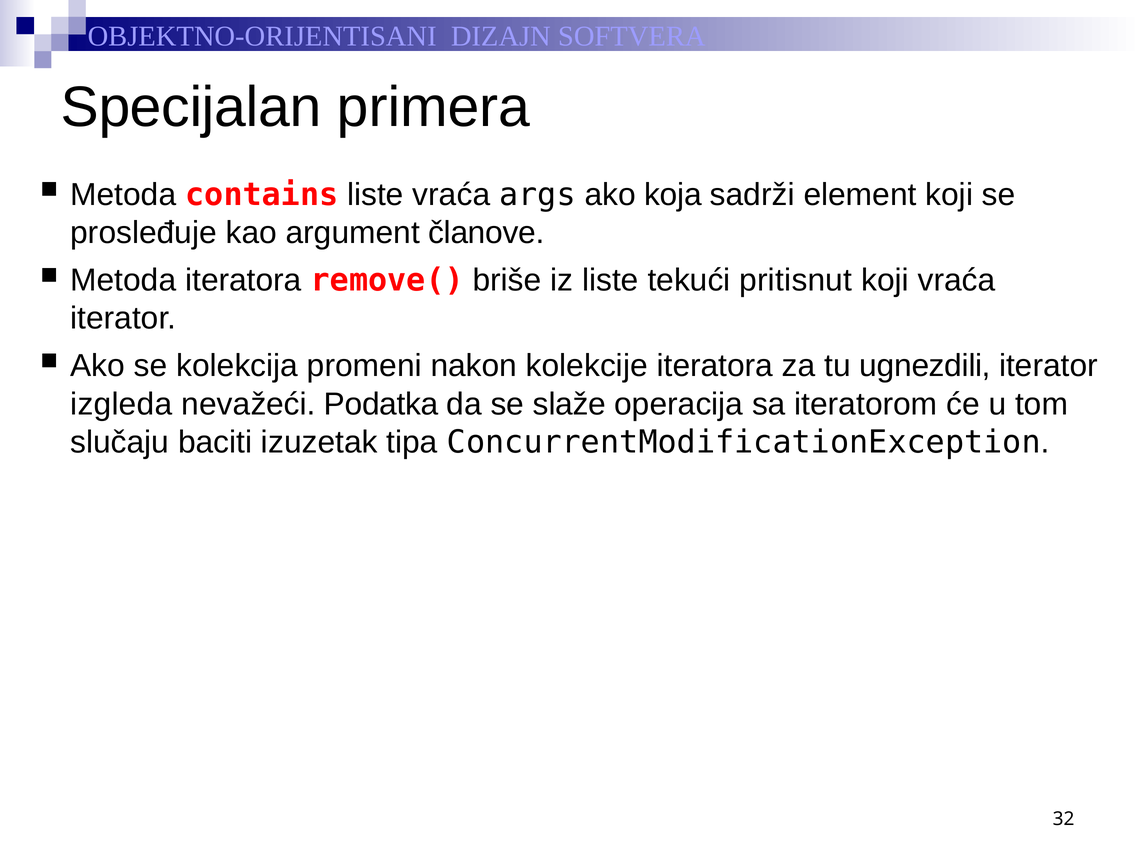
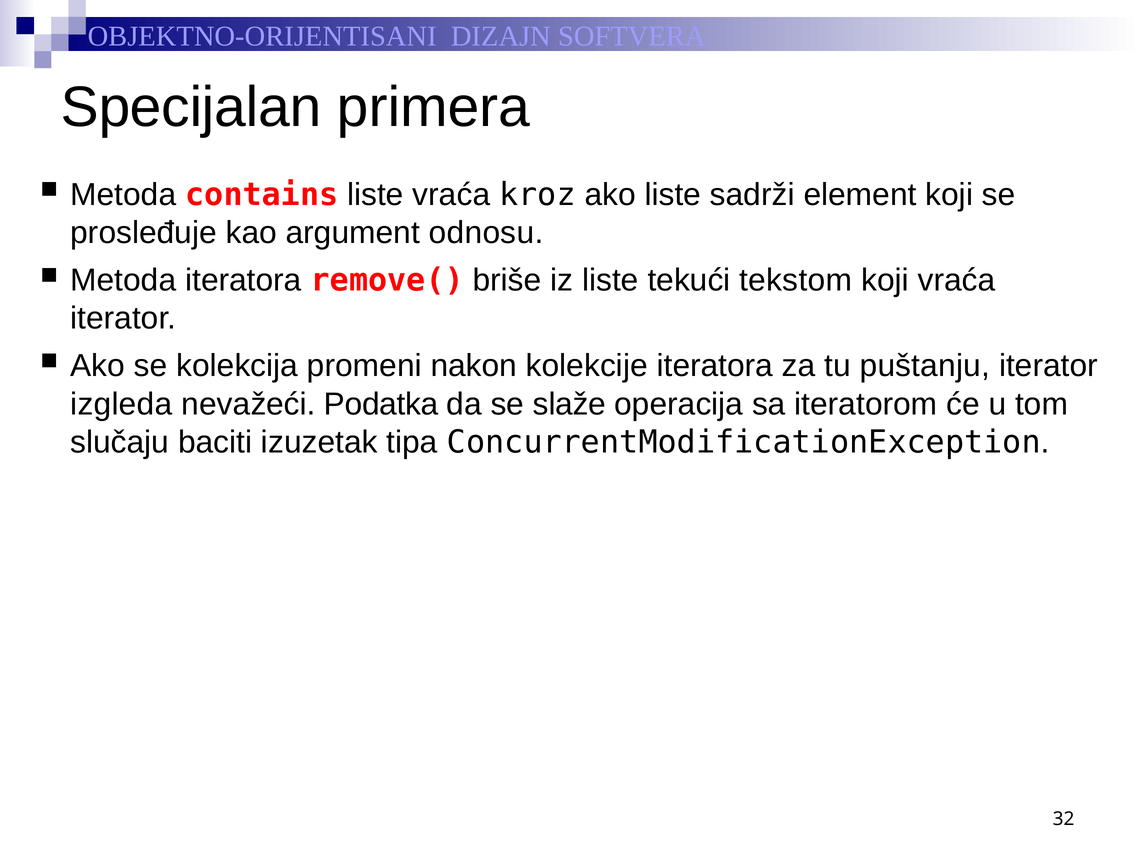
args: args -> kroz
ako koja: koja -> liste
članove: članove -> odnosu
pritisnut: pritisnut -> tekstom
ugnezdili: ugnezdili -> puštanju
